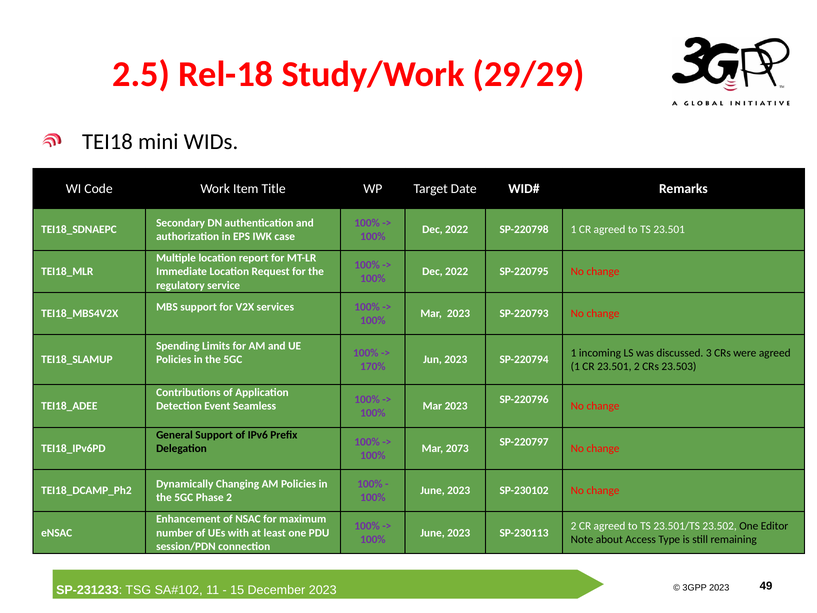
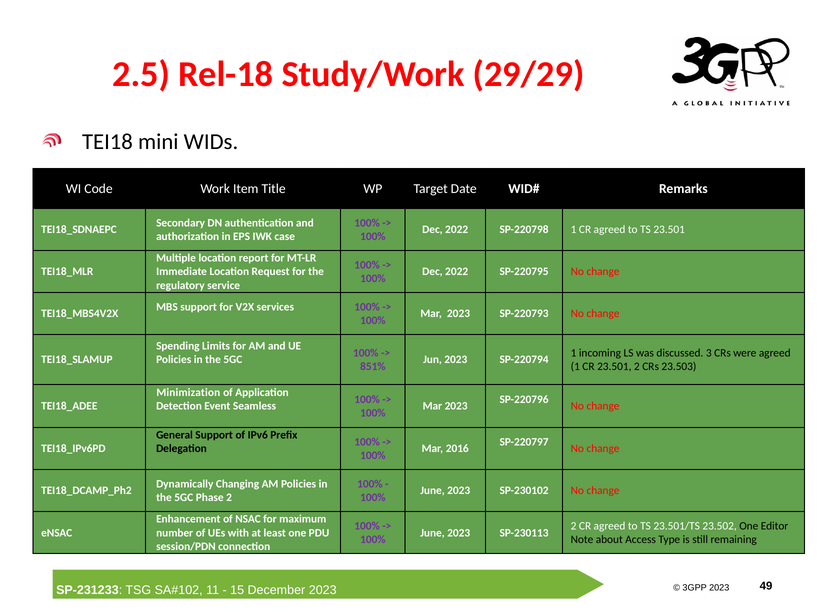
170%: 170% -> 851%
Contributions: Contributions -> Minimization
2073: 2073 -> 2016
